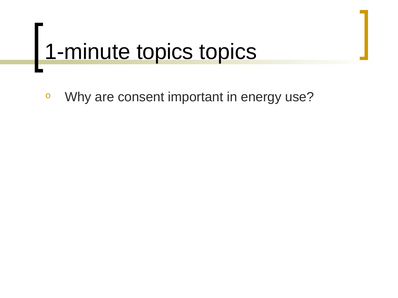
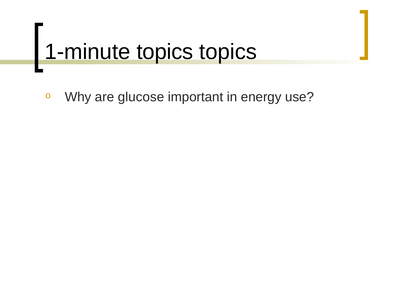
consent: consent -> glucose
